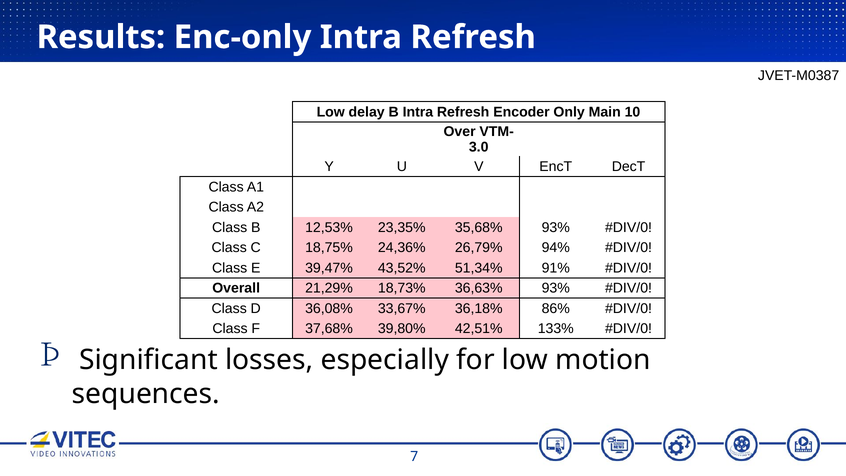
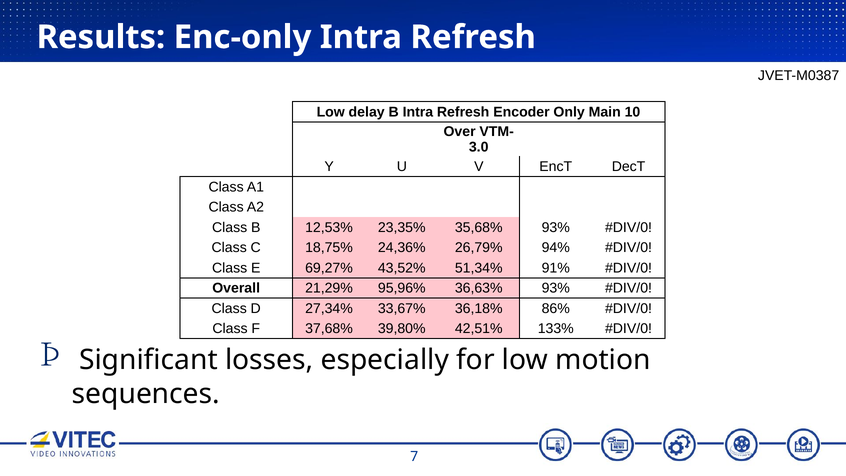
39,47%: 39,47% -> 69,27%
18,73%: 18,73% -> 95,96%
36,08%: 36,08% -> 27,34%
